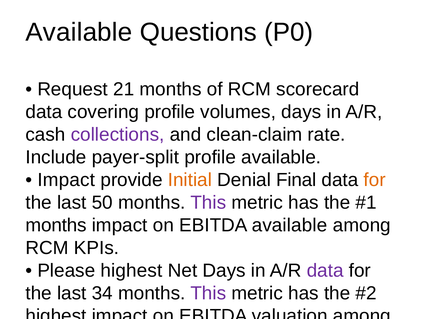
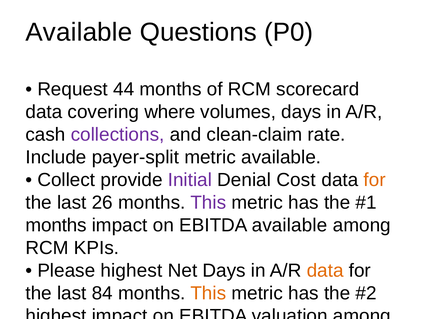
21: 21 -> 44
covering profile: profile -> where
payer-split profile: profile -> metric
Impact at (66, 180): Impact -> Collect
Initial colour: orange -> purple
Denial Final: Final -> Cost
50: 50 -> 26
data at (325, 271) colour: purple -> orange
34: 34 -> 84
This at (208, 294) colour: purple -> orange
